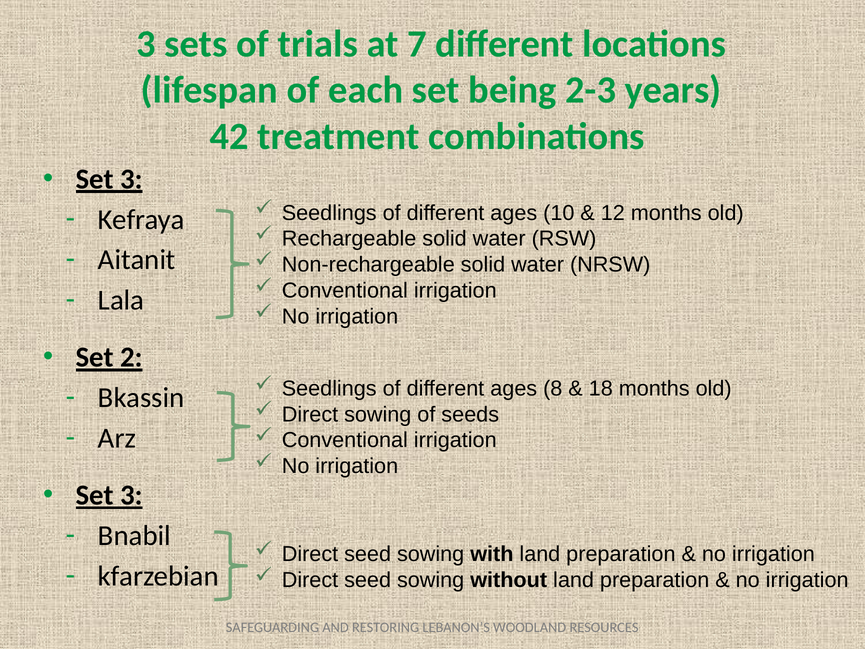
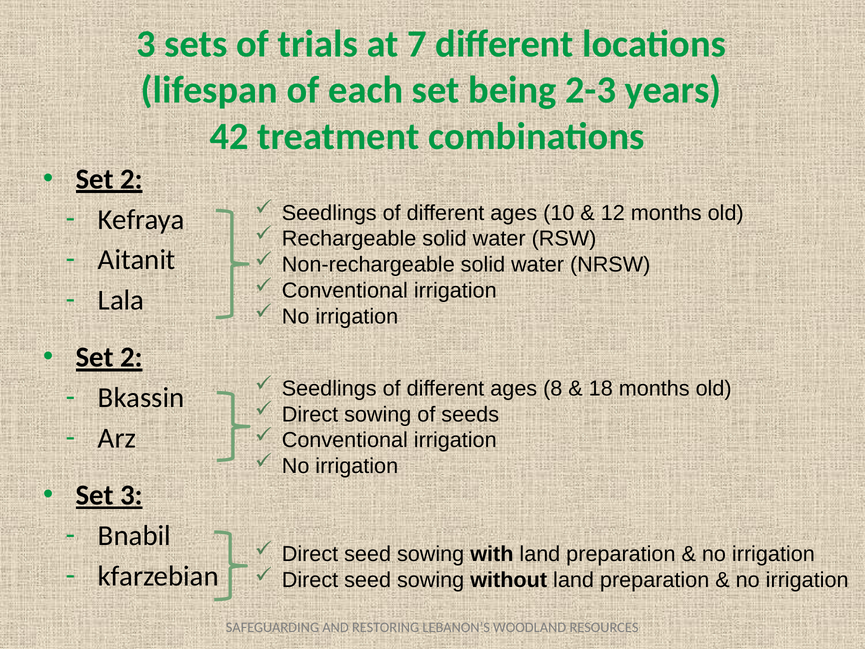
3 at (131, 179): 3 -> 2
